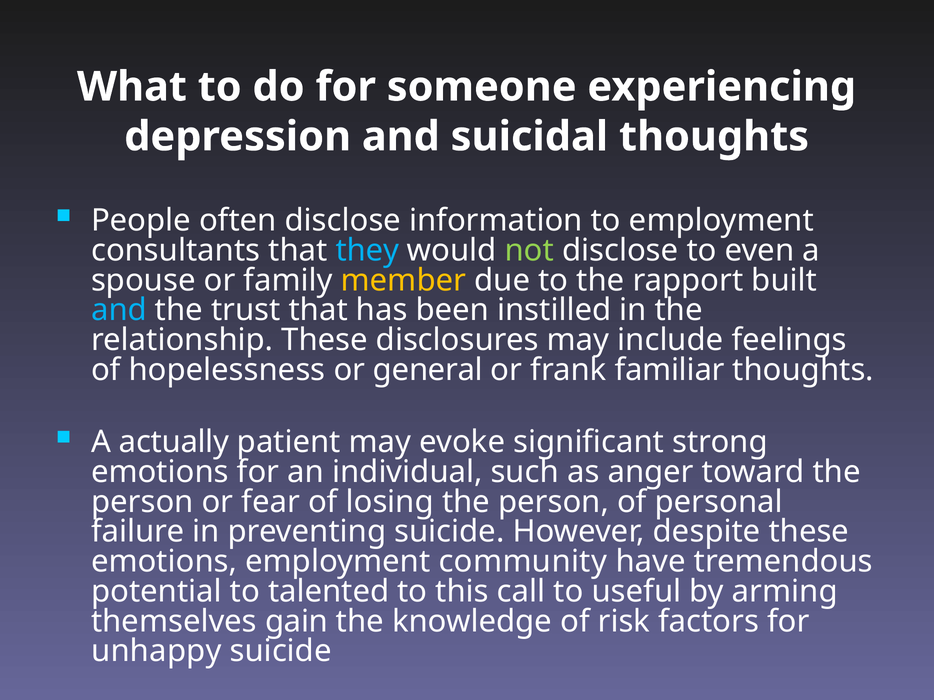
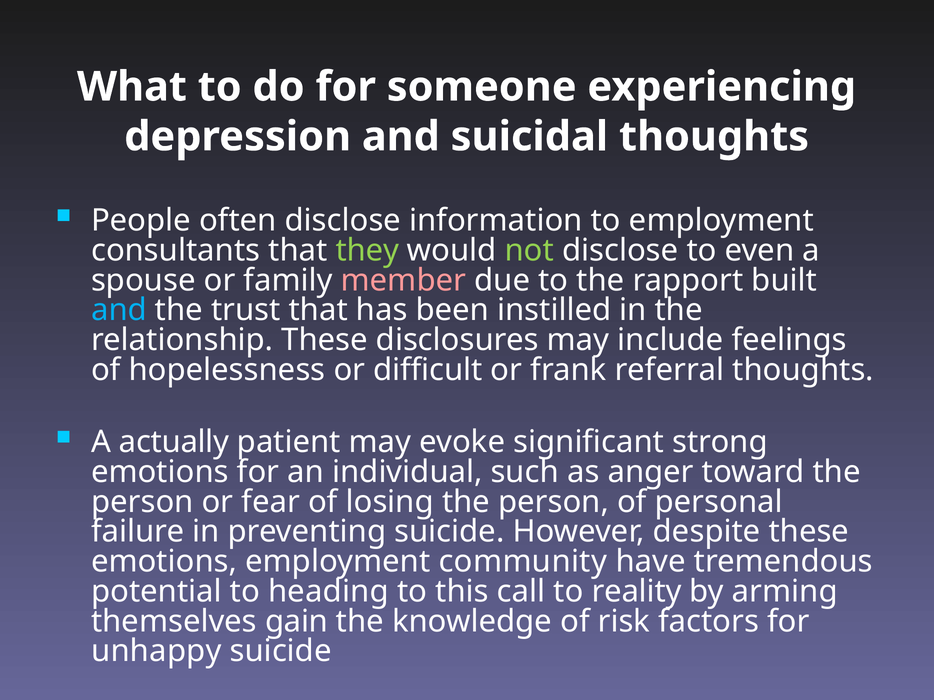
they colour: light blue -> light green
member colour: yellow -> pink
general: general -> difficult
familiar: familiar -> referral
talented: talented -> heading
useful: useful -> reality
